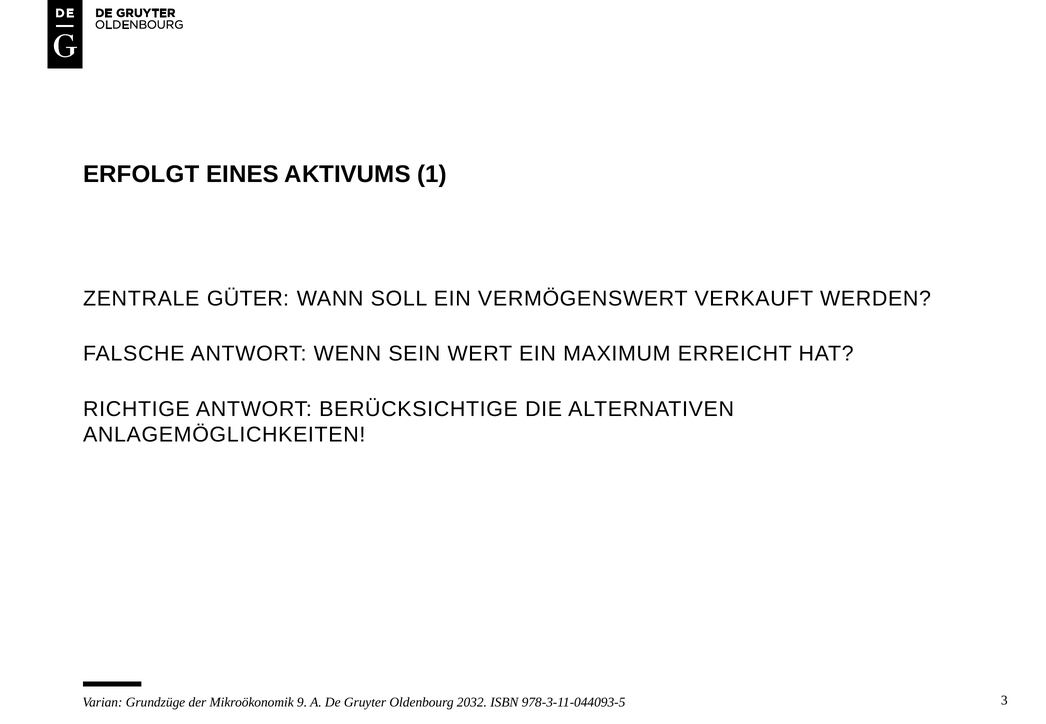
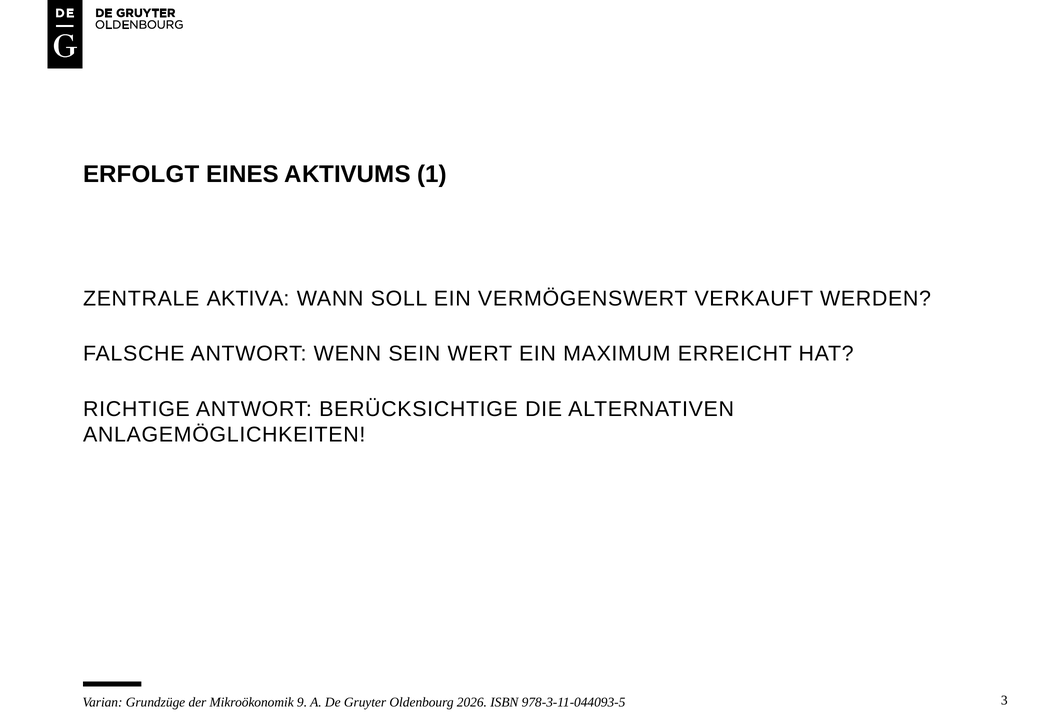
GÜTER: GÜTER -> AKTIVA
2032: 2032 -> 2026
